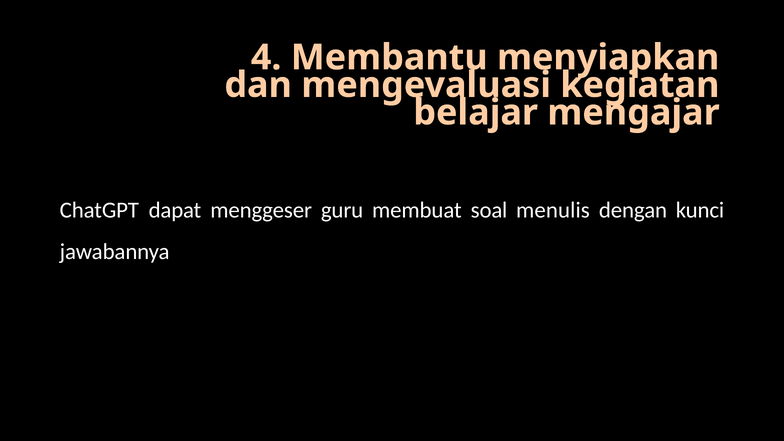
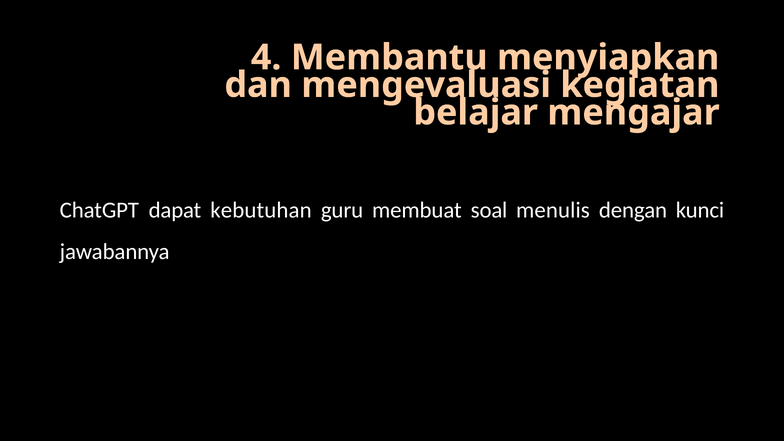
menggeser: menggeser -> kebutuhan
